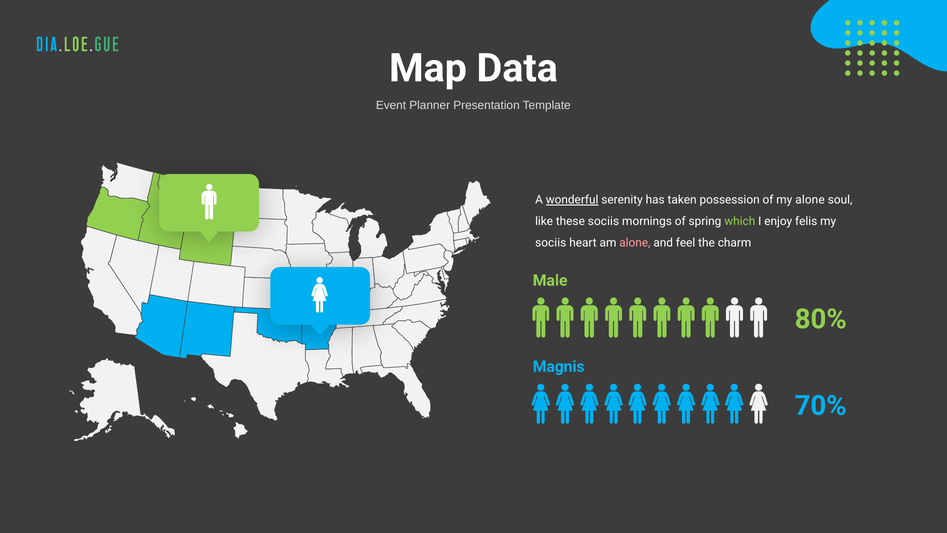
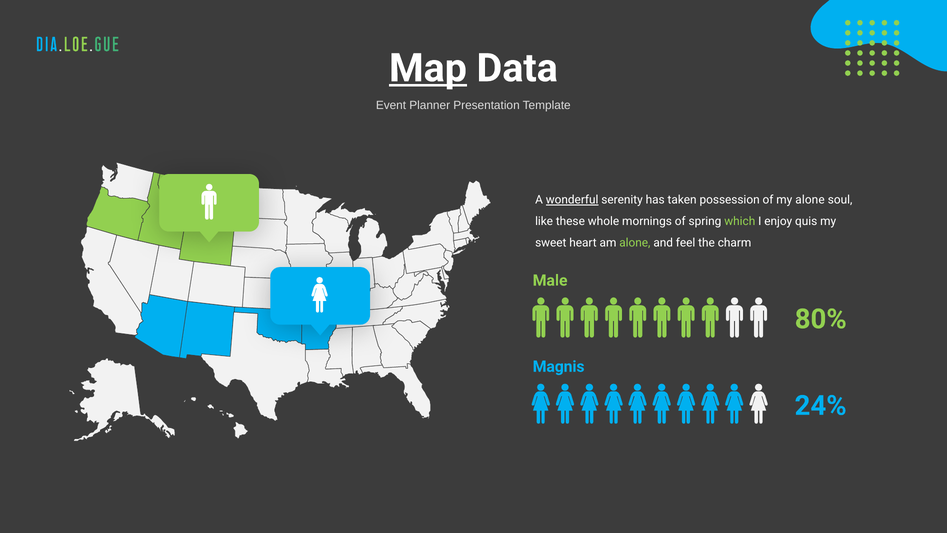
Map underline: none -> present
these sociis: sociis -> whole
felis: felis -> quis
sociis at (551, 243): sociis -> sweet
alone at (635, 243) colour: pink -> light green
70%: 70% -> 24%
